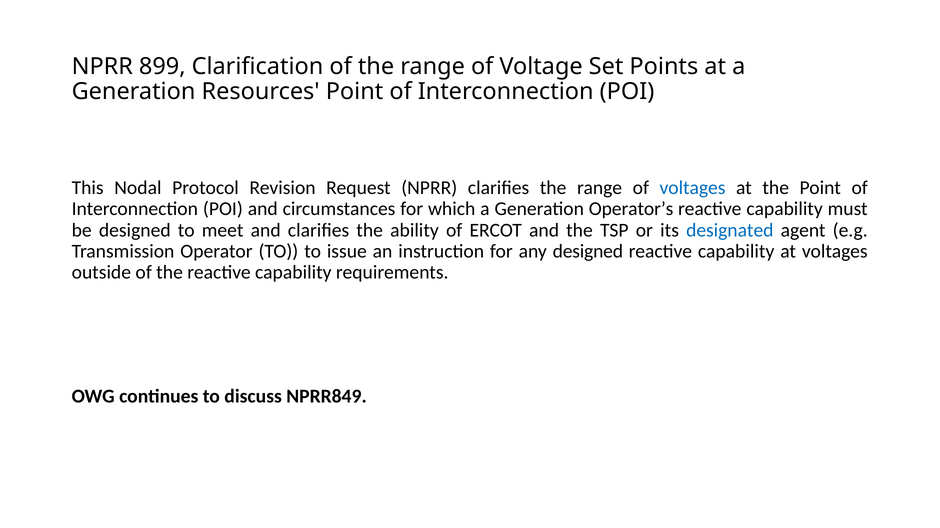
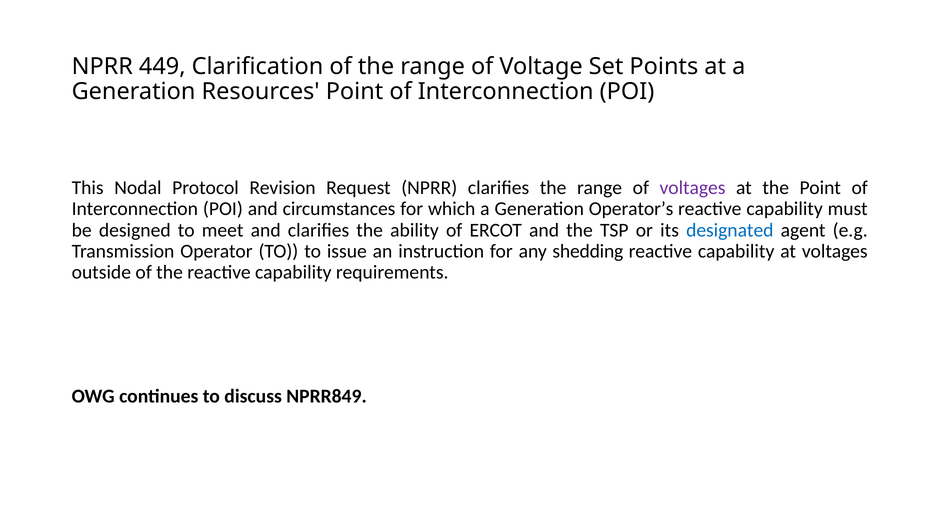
899: 899 -> 449
voltages at (693, 188) colour: blue -> purple
any designed: designed -> shedding
